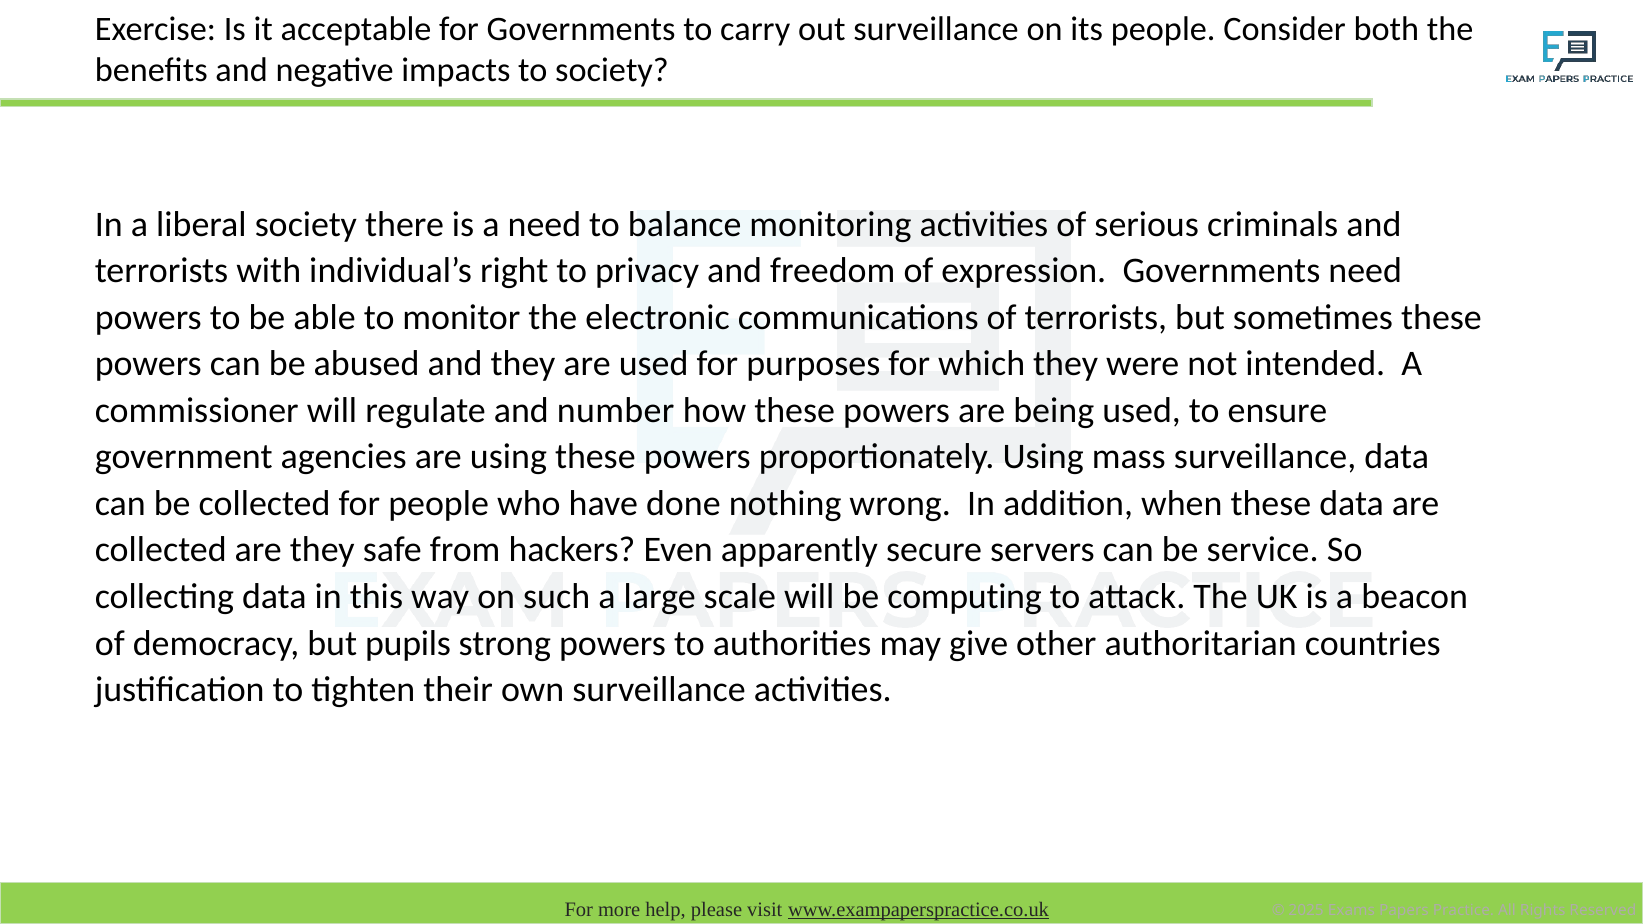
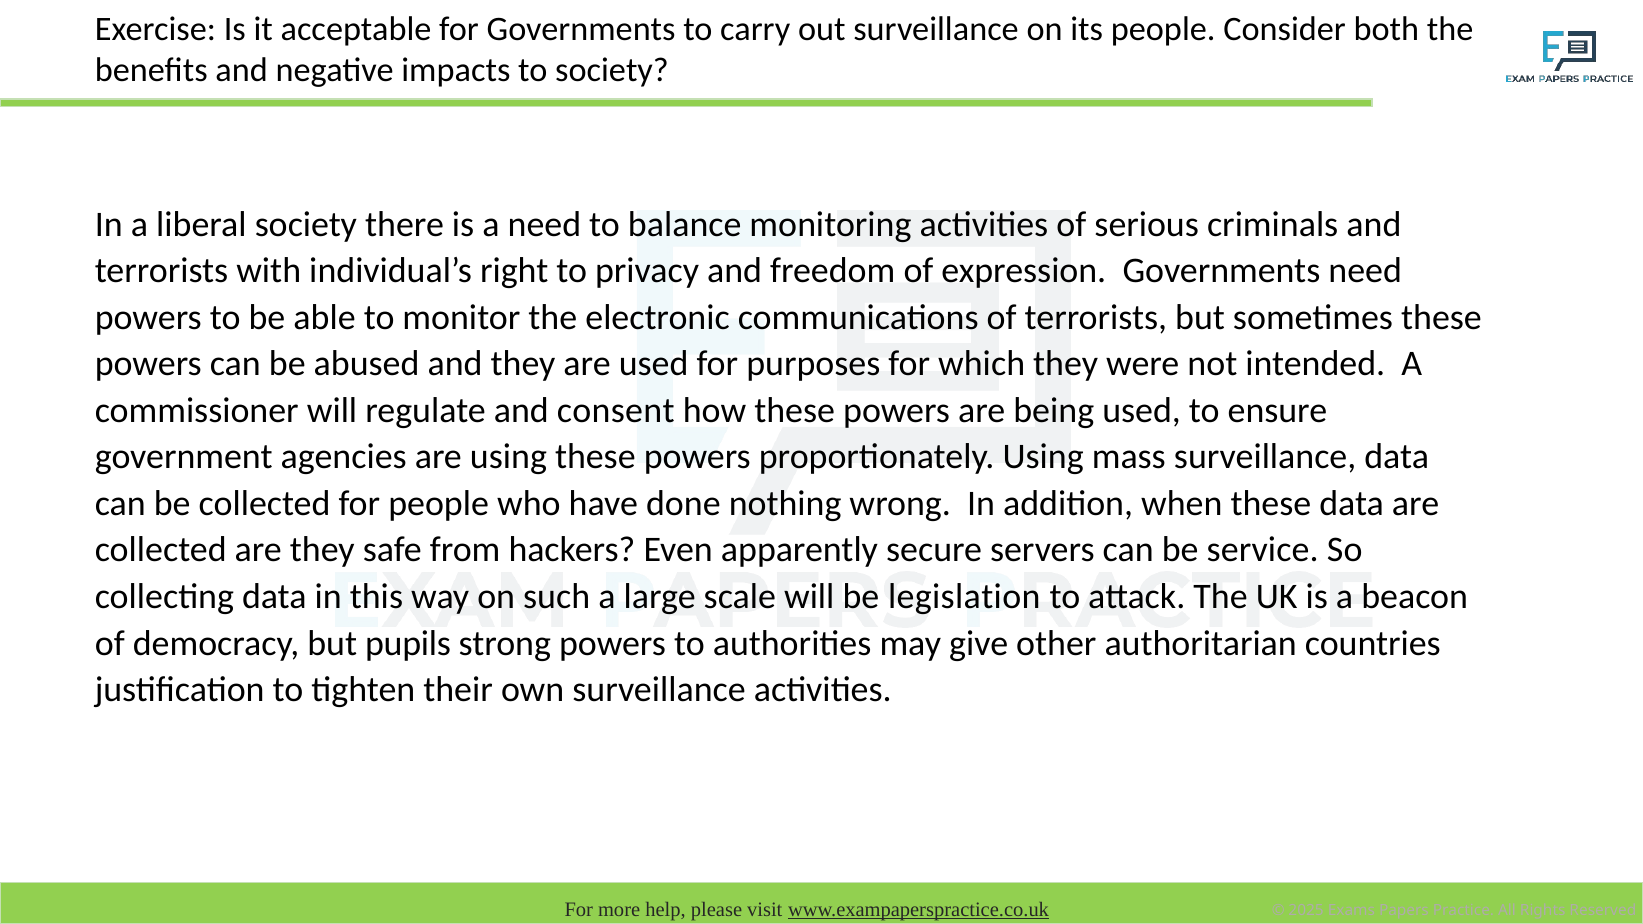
number: number -> consent
computing: computing -> legislation
